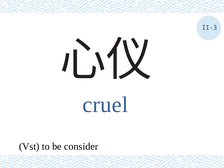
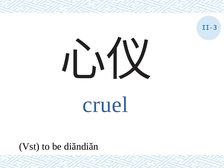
consider: consider -> diǎndiǎn
